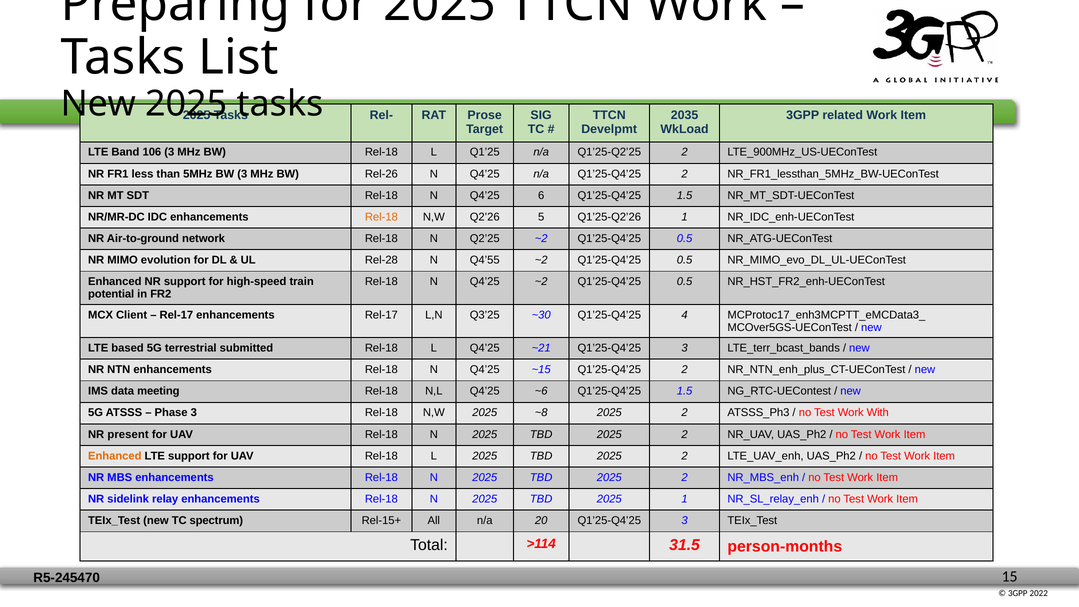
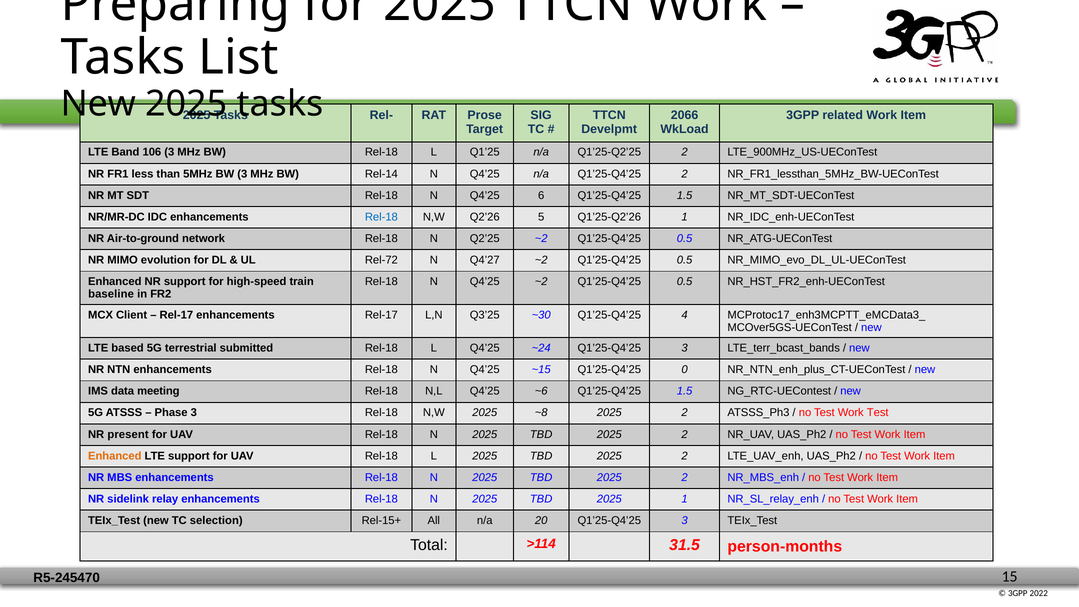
2035: 2035 -> 2066
Rel-26: Rel-26 -> Rel-14
Rel-18 at (381, 217) colour: orange -> blue
Rel-28: Rel-28 -> Rel-72
Q4’55: Q4’55 -> Q4’27
potential: potential -> baseline
~21: ~21 -> ~24
~15 Q1’25-Q4’25 2: 2 -> 0
Work With: With -> Test
spectrum: spectrum -> selection
